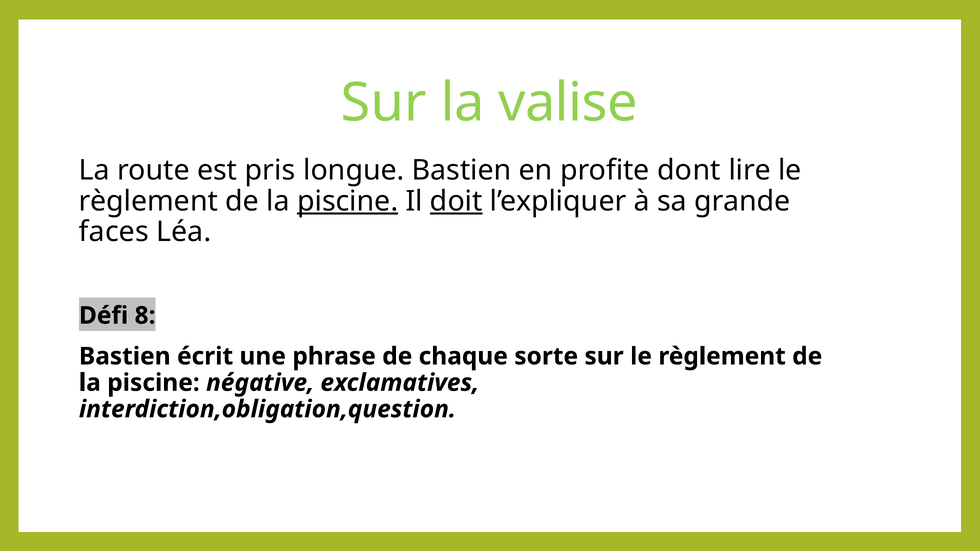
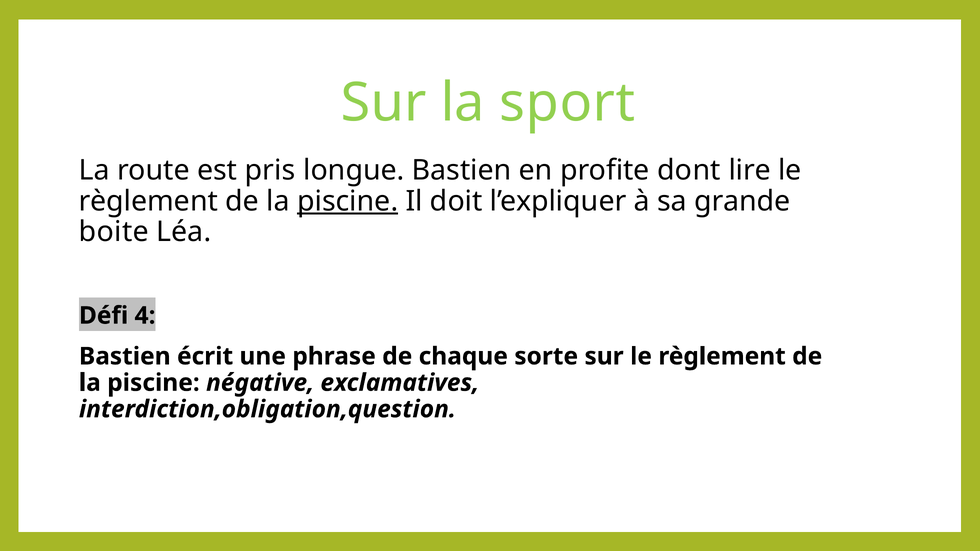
valise: valise -> sport
doit underline: present -> none
faces: faces -> boite
8: 8 -> 4
